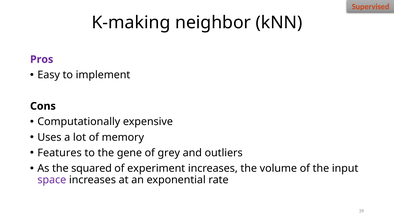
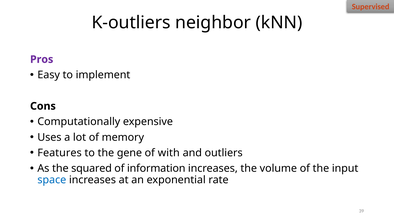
K-making: K-making -> K-outliers
grey: grey -> with
experiment: experiment -> information
space colour: purple -> blue
